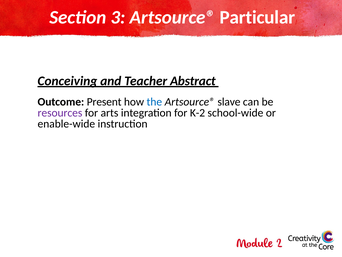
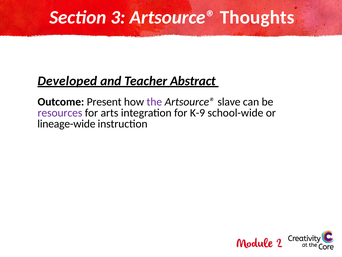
Particular: Particular -> Thoughts
Conceiving: Conceiving -> Developed
the colour: blue -> purple
K-2: K-2 -> K-9
enable-wide: enable-wide -> lineage-wide
